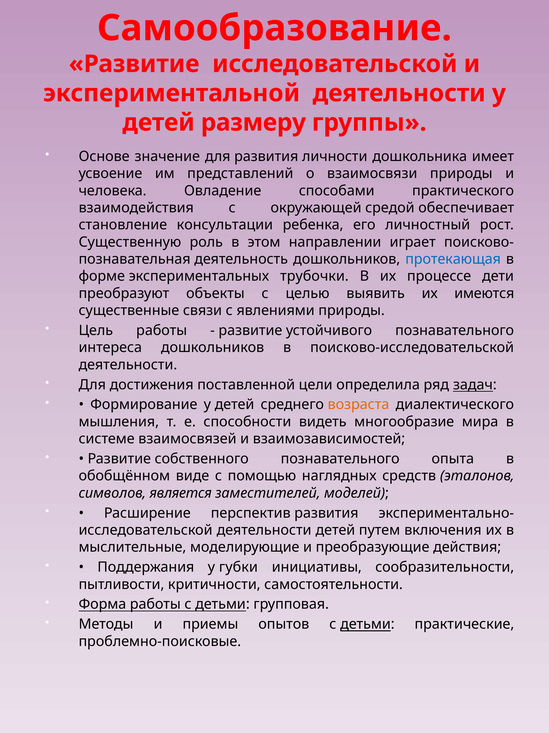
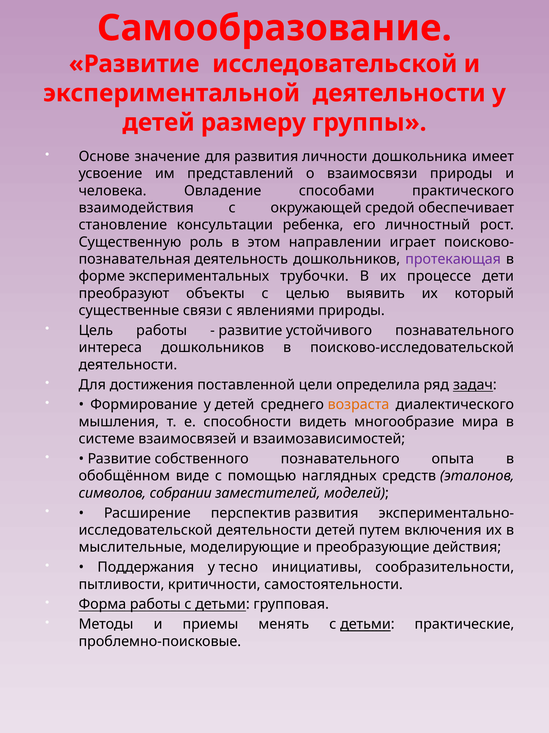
протекающая colour: blue -> purple
имеются: имеются -> который
является: является -> собрании
губки: губки -> тесно
опытов: опытов -> менять
